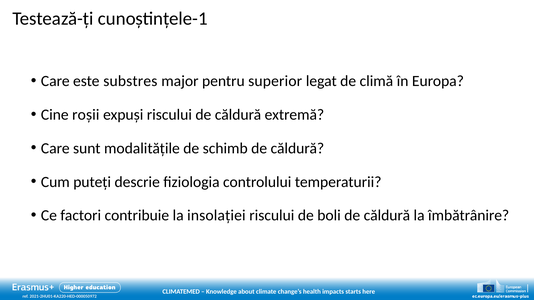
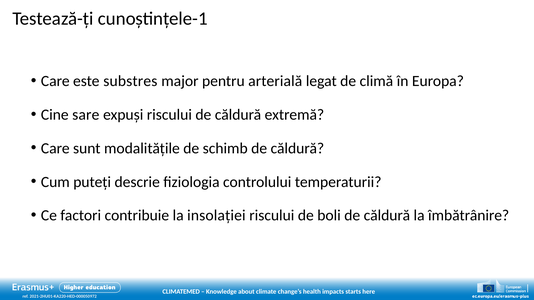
superior: superior -> arterială
roșii: roșii -> sare
